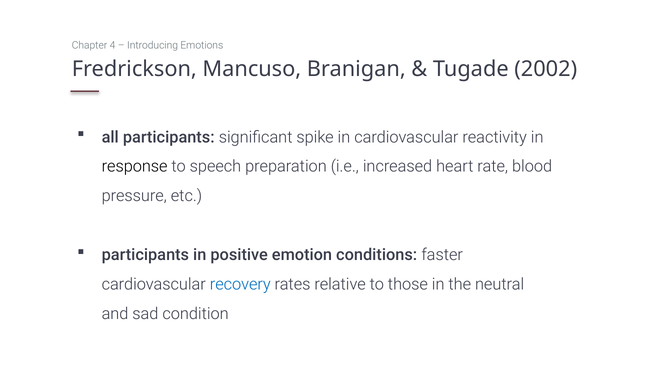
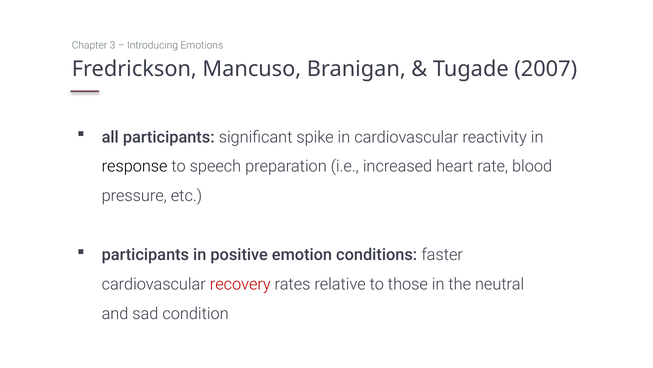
4: 4 -> 3
2002: 2002 -> 2007
recovery colour: blue -> red
